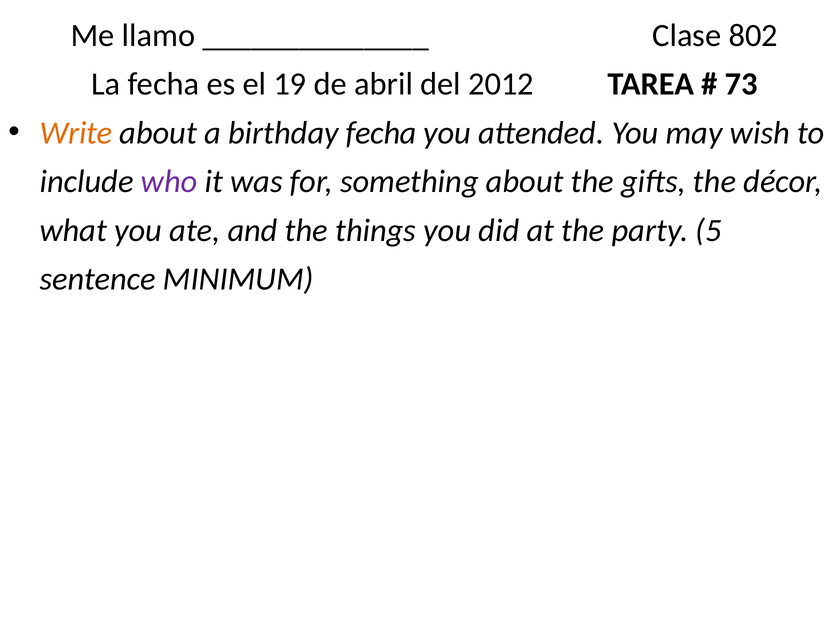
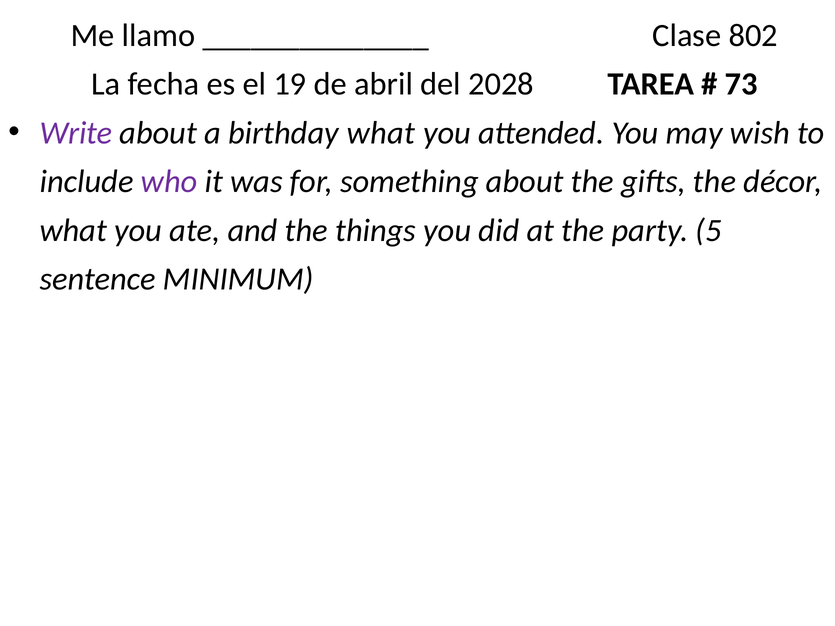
2012: 2012 -> 2028
Write colour: orange -> purple
birthday fecha: fecha -> what
